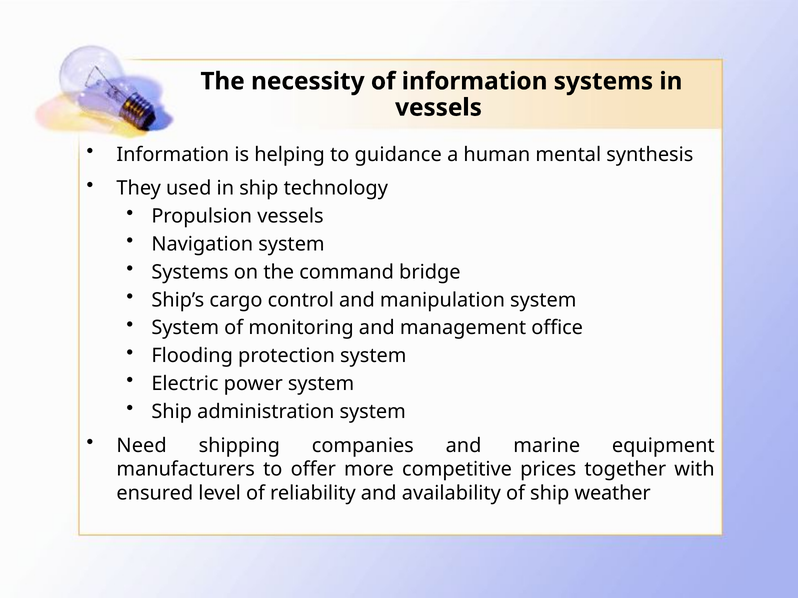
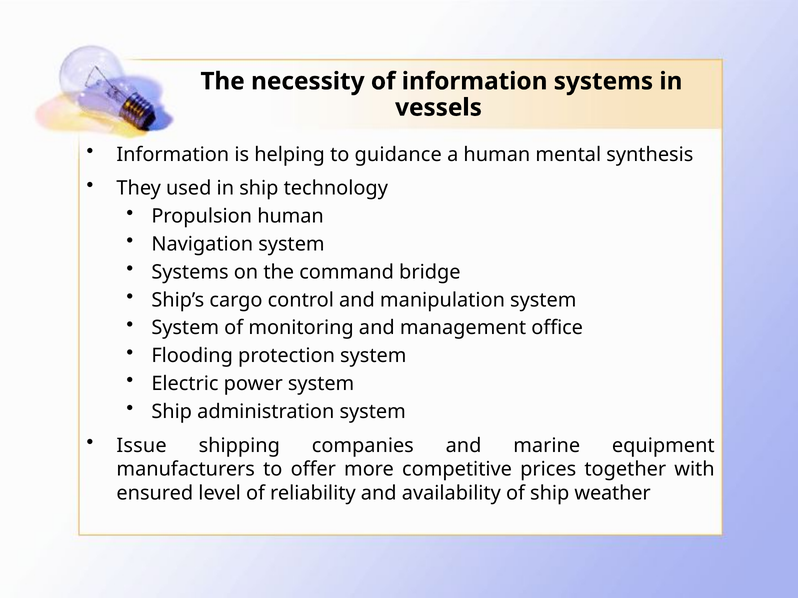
Propulsion vessels: vessels -> human
Need: Need -> Issue
